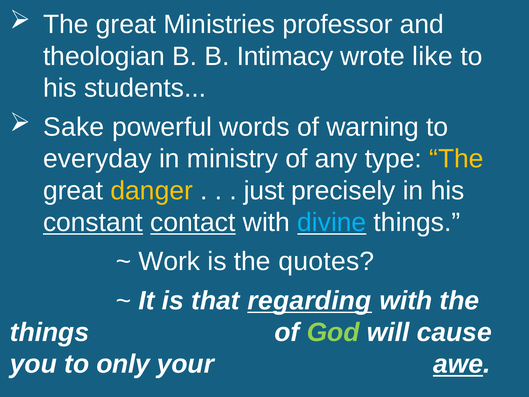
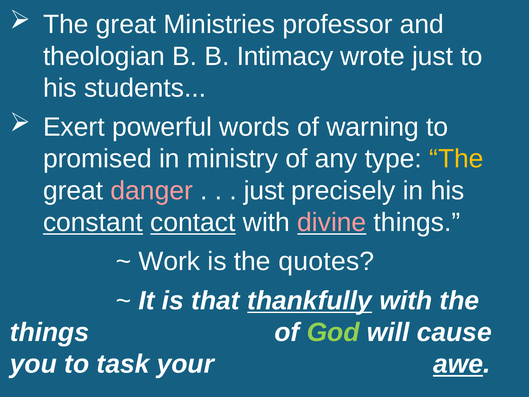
wrote like: like -> just
Sake: Sake -> Exert
everyday: everyday -> promised
danger colour: yellow -> pink
divine colour: light blue -> pink
regarding: regarding -> thankfully
only: only -> task
